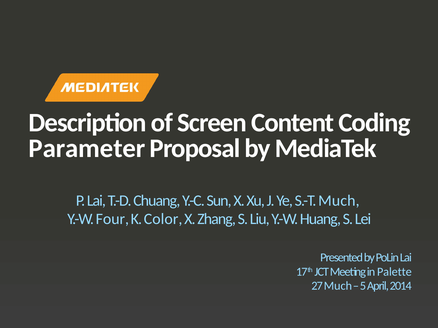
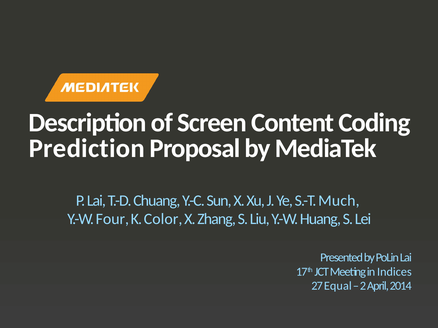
Parameter: Parameter -> Prediction
Palette: Palette -> Indices
27 Much: Much -> Equal
5: 5 -> 2
